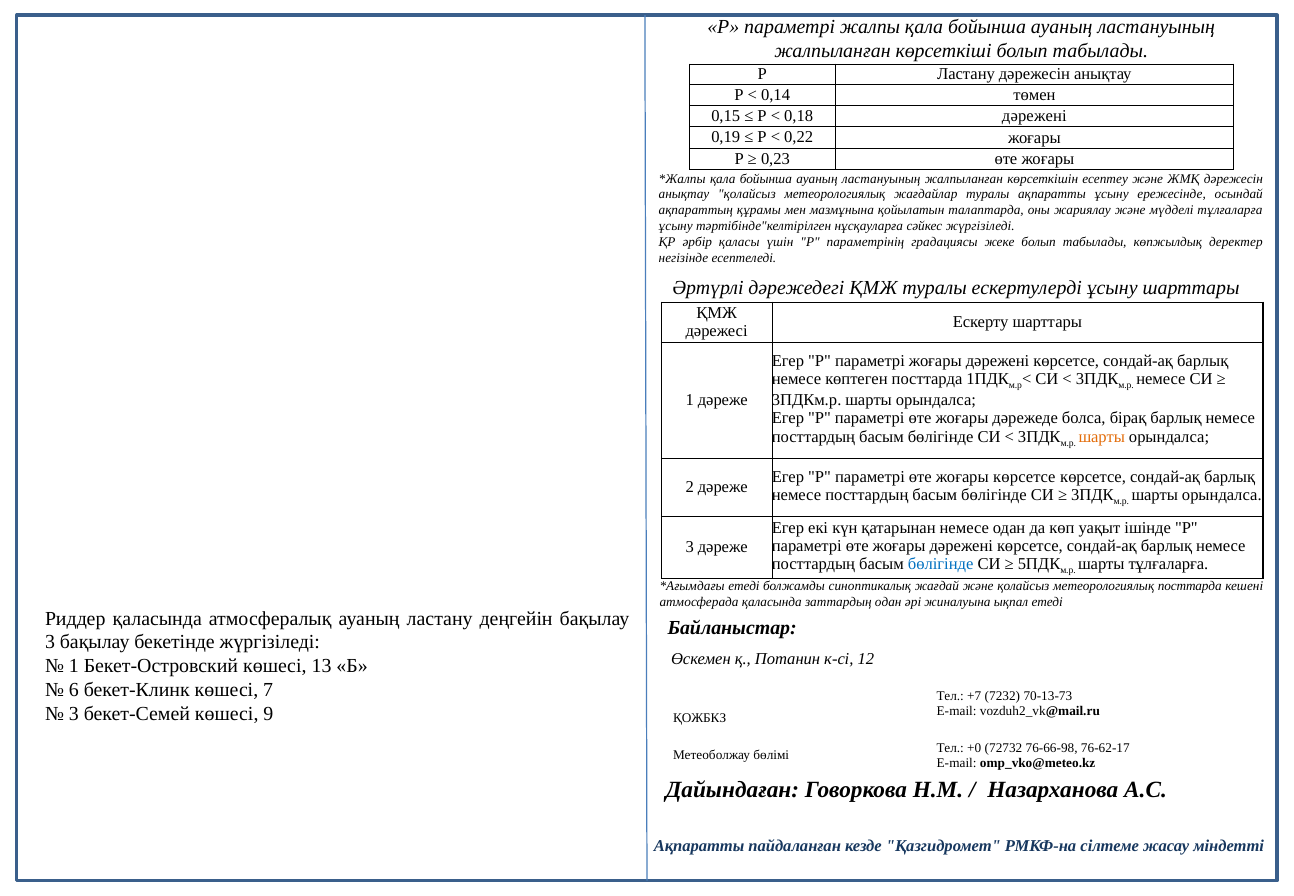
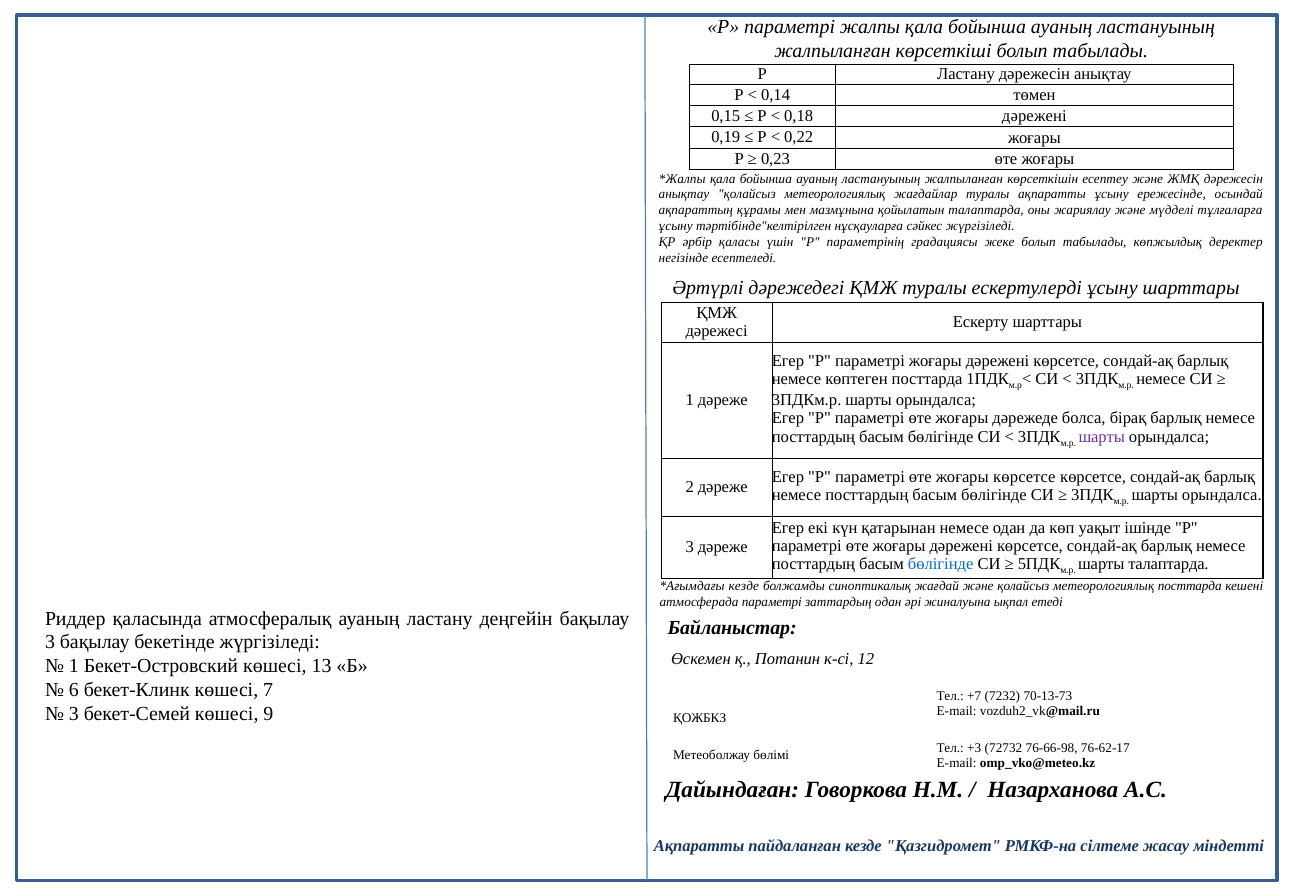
шарты at (1102, 437) colour: orange -> purple
шарты тұлғаларға: тұлғаларға -> талаптарда
етеді at (744, 586): етеді -> кезде
атмосферада қаласында: қаласында -> параметрі
+0: +0 -> +3
